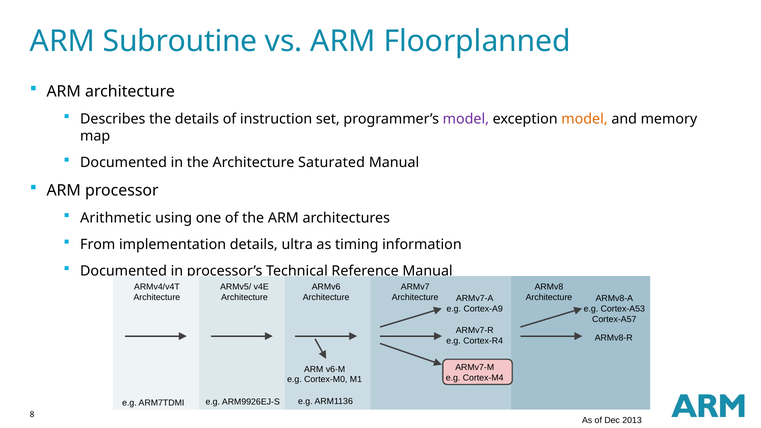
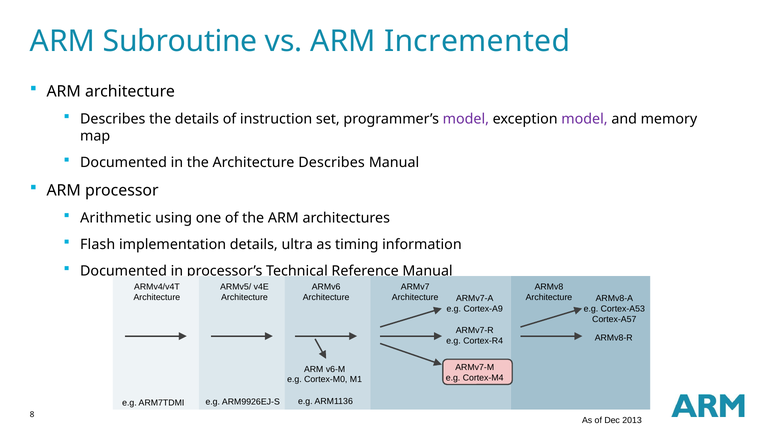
Floorplanned: Floorplanned -> Incremented
model at (584, 119) colour: orange -> purple
Architecture Saturated: Saturated -> Describes
From: From -> Flash
